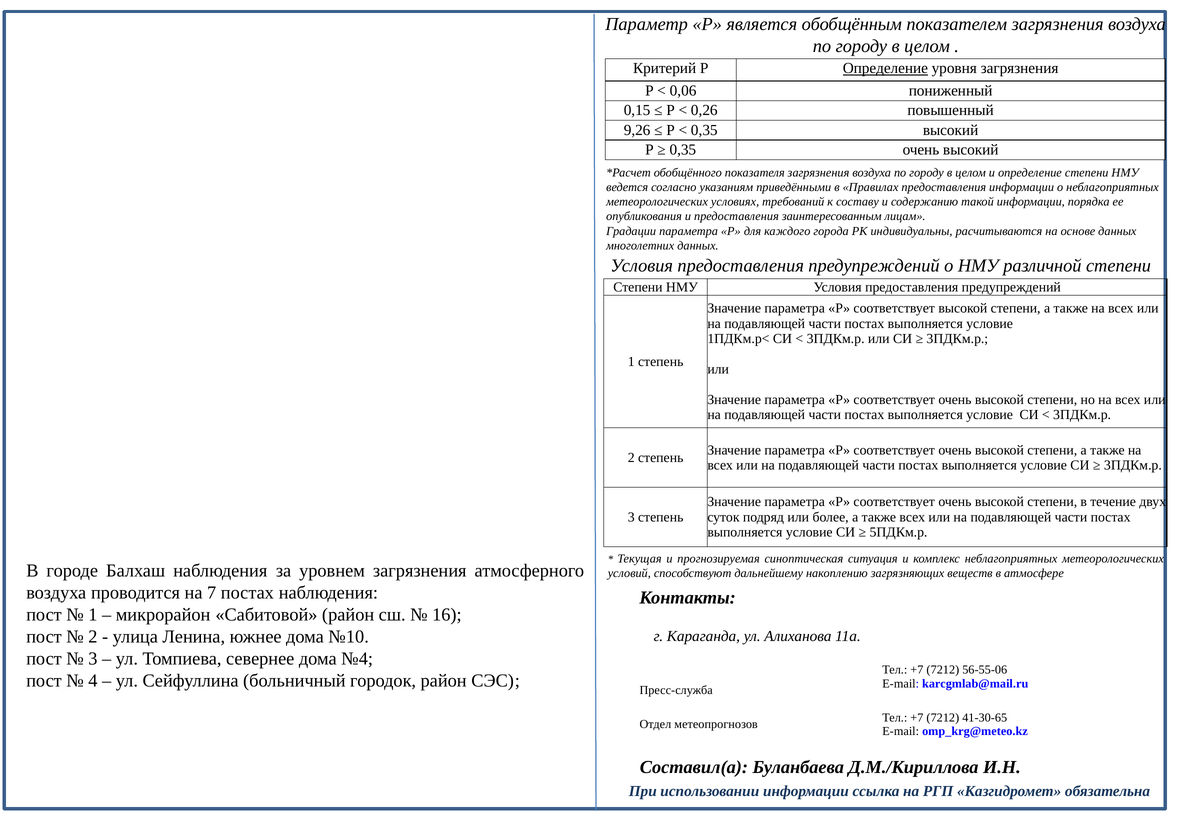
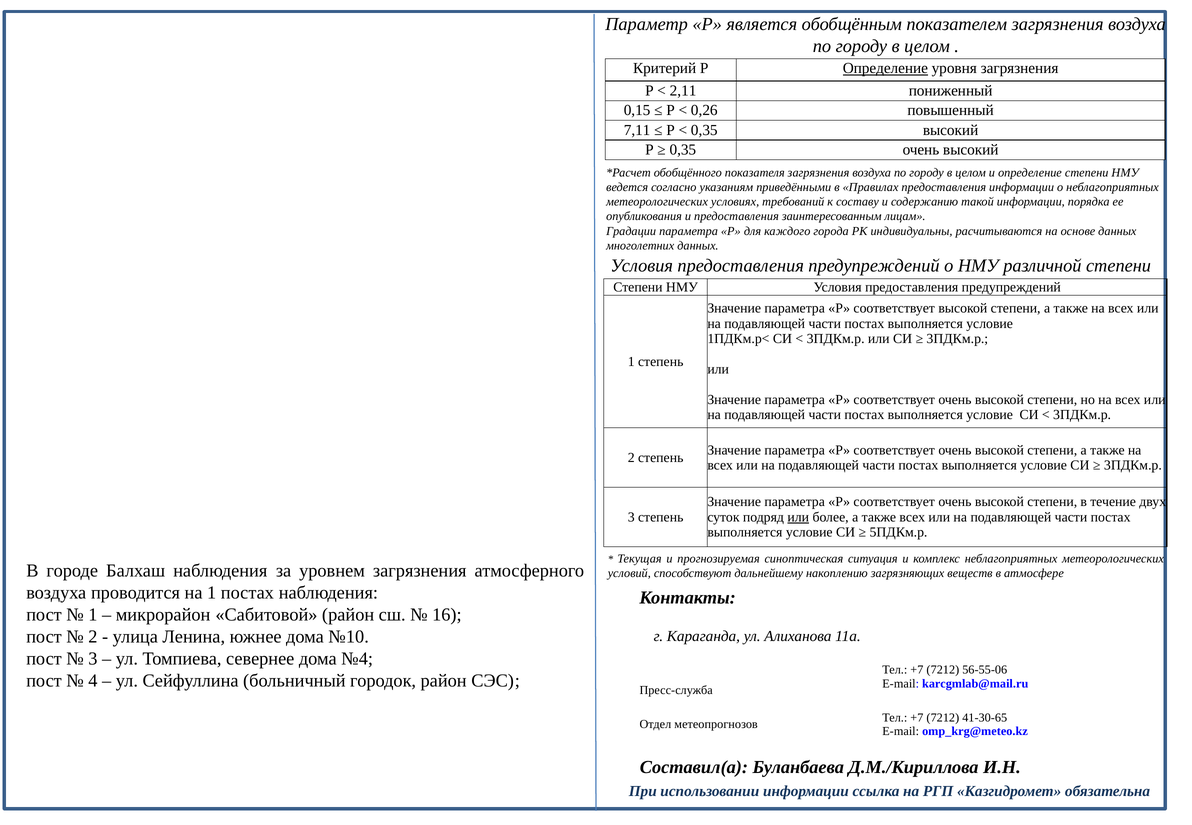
0,06: 0,06 -> 2,11
9,26: 9,26 -> 7,11
или at (798, 517) underline: none -> present
на 7: 7 -> 1
